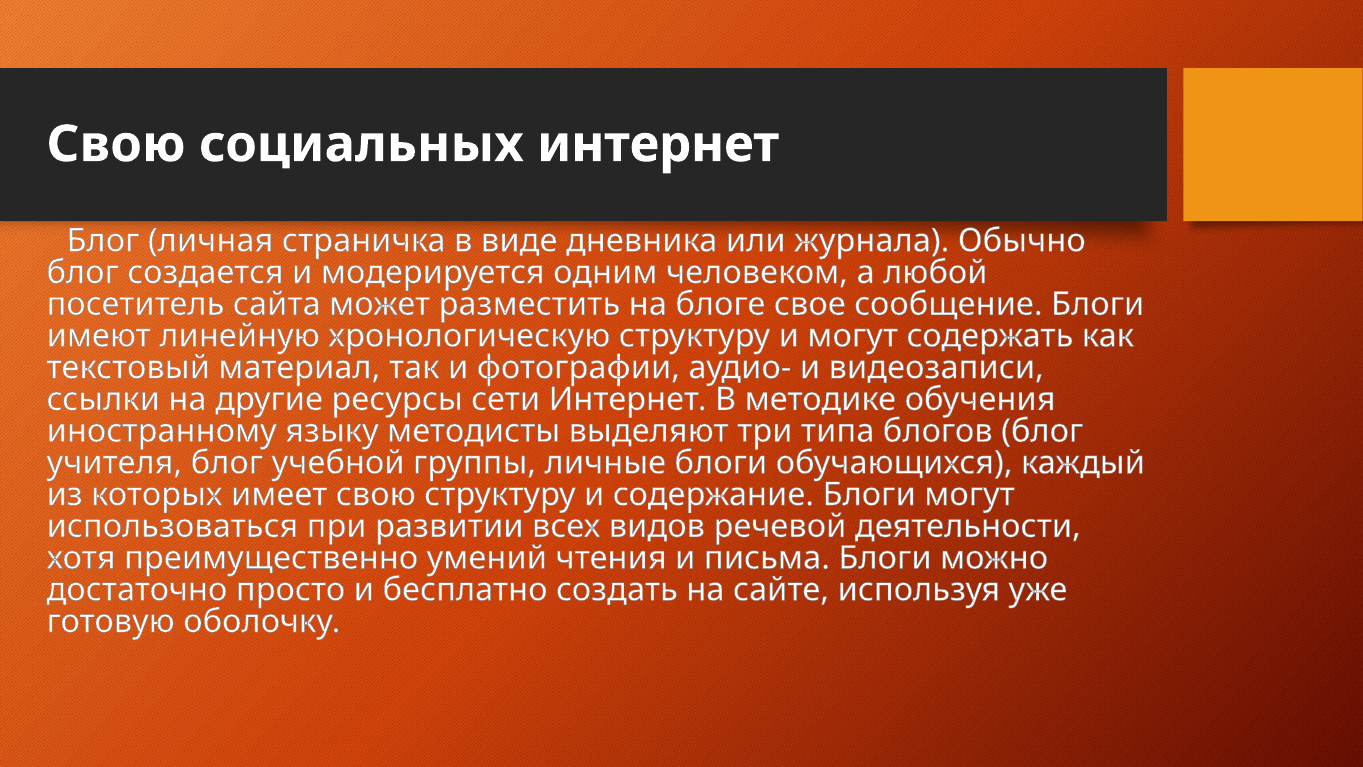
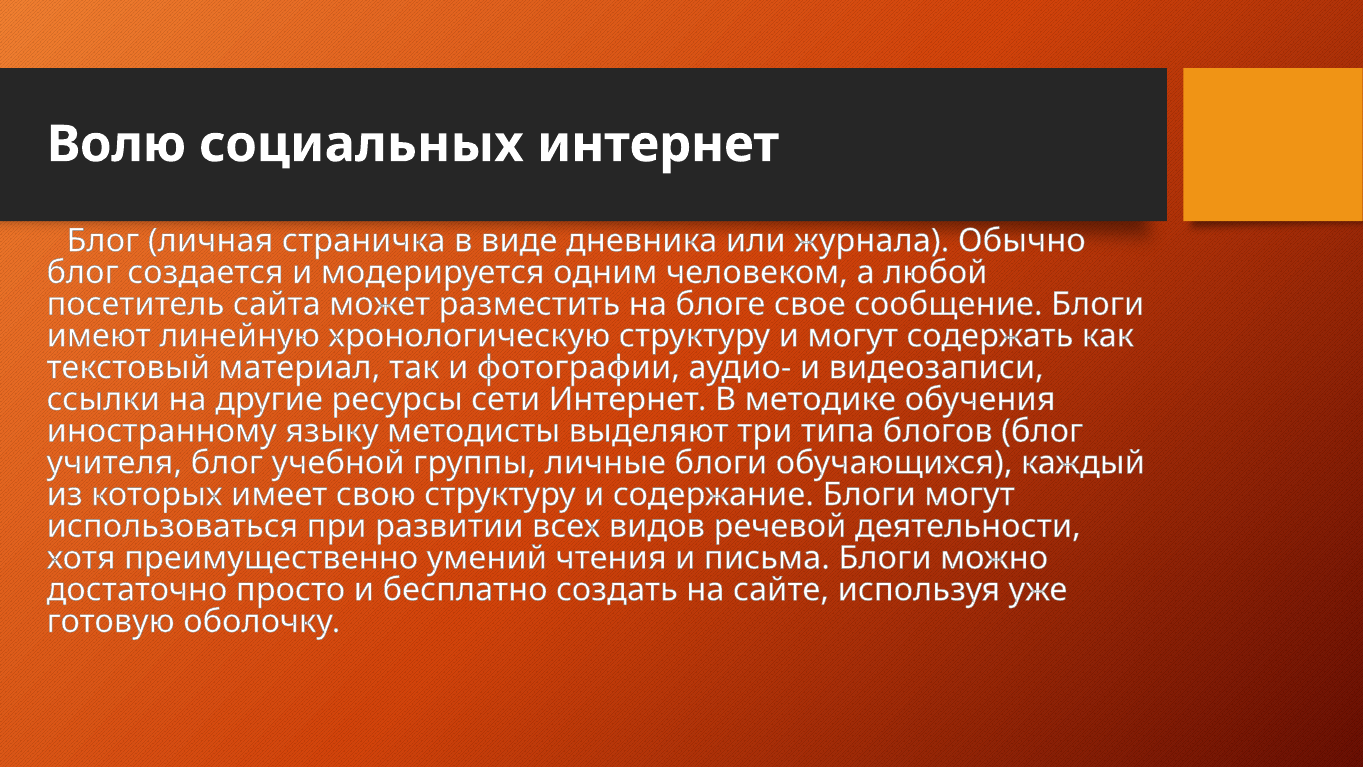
Свою at (116, 144): Свою -> Волю
